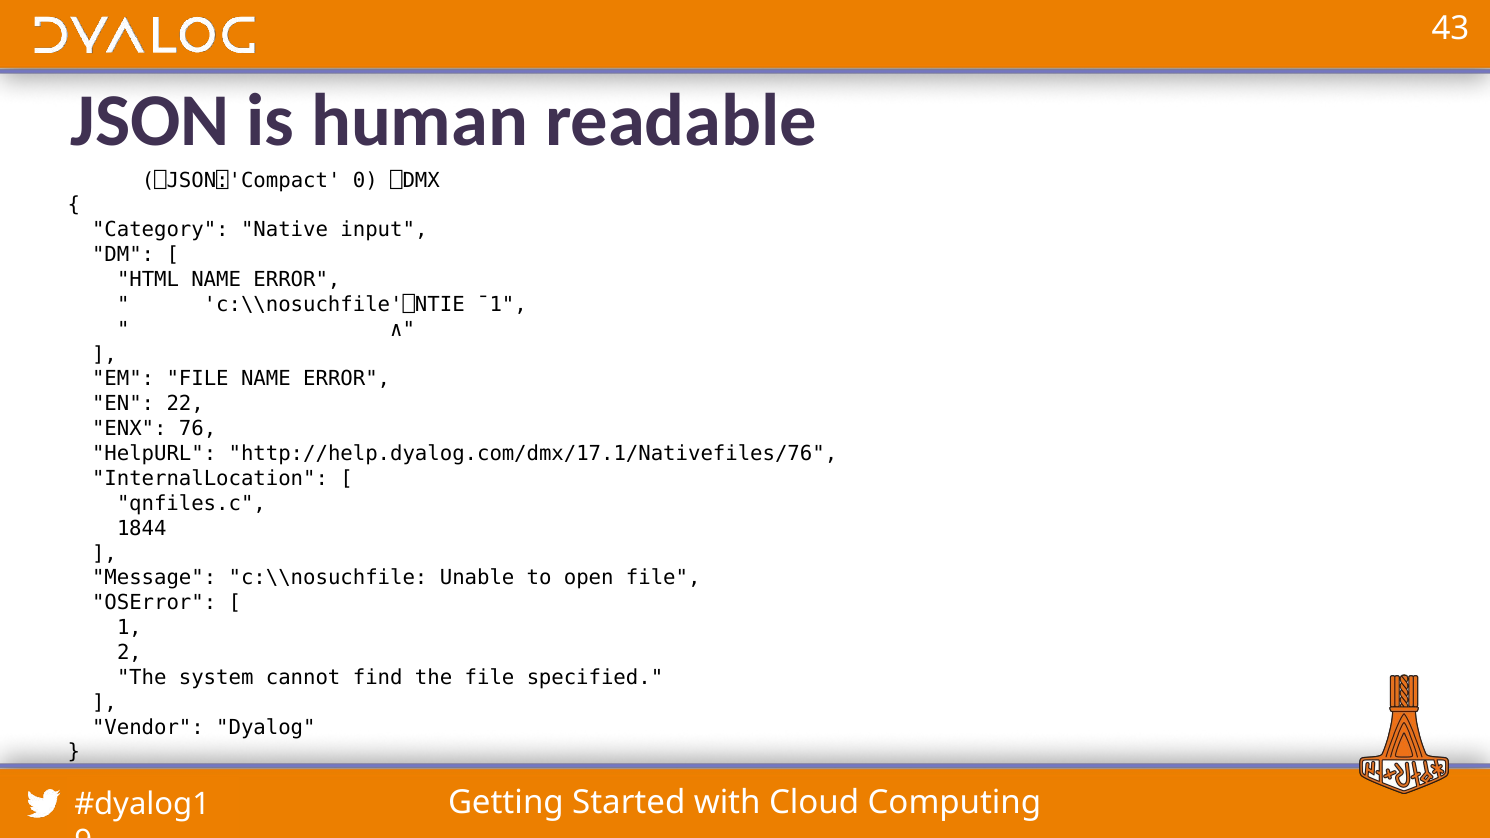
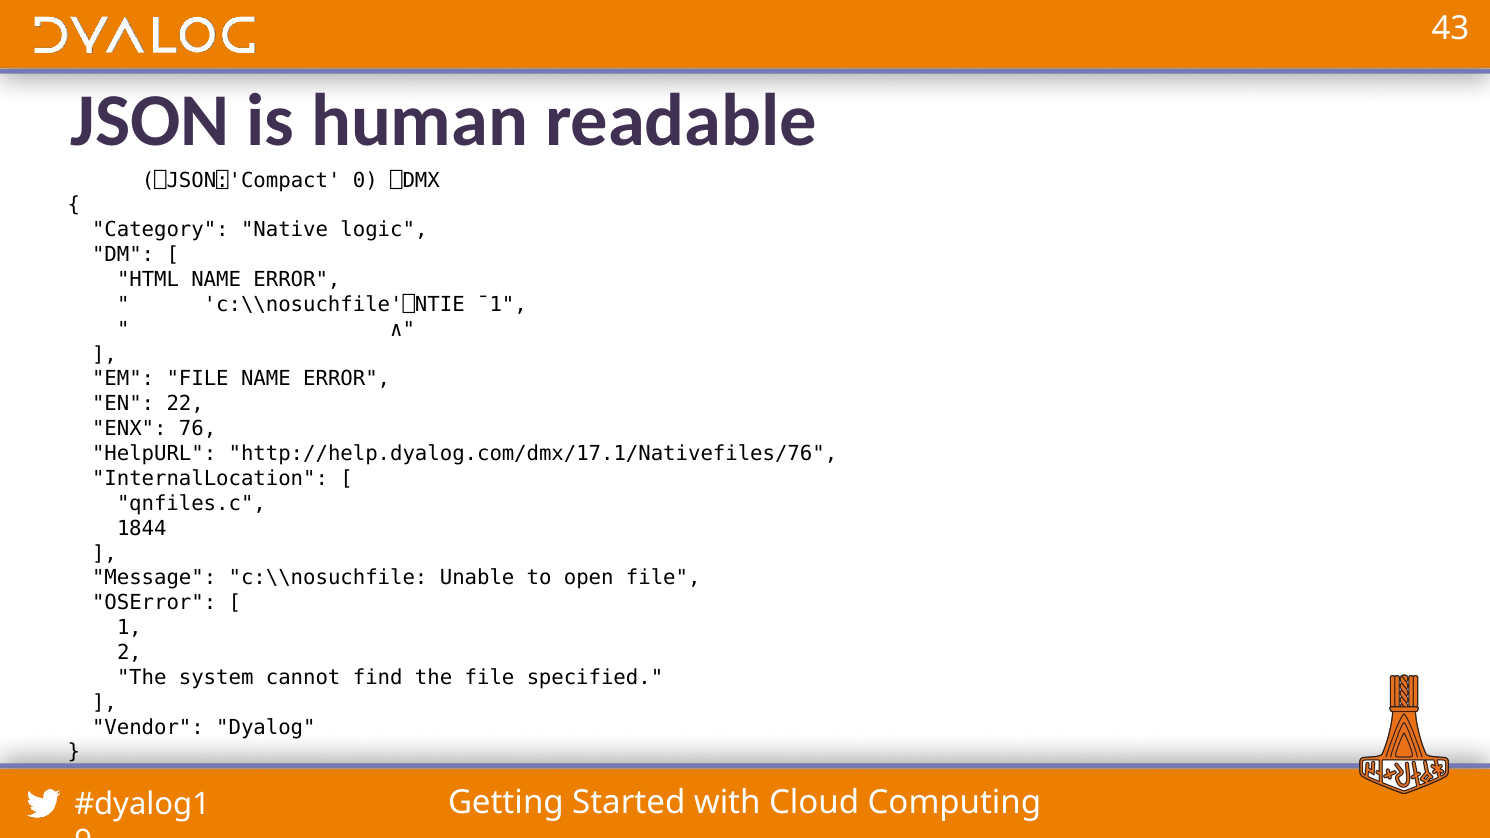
input: input -> logic
